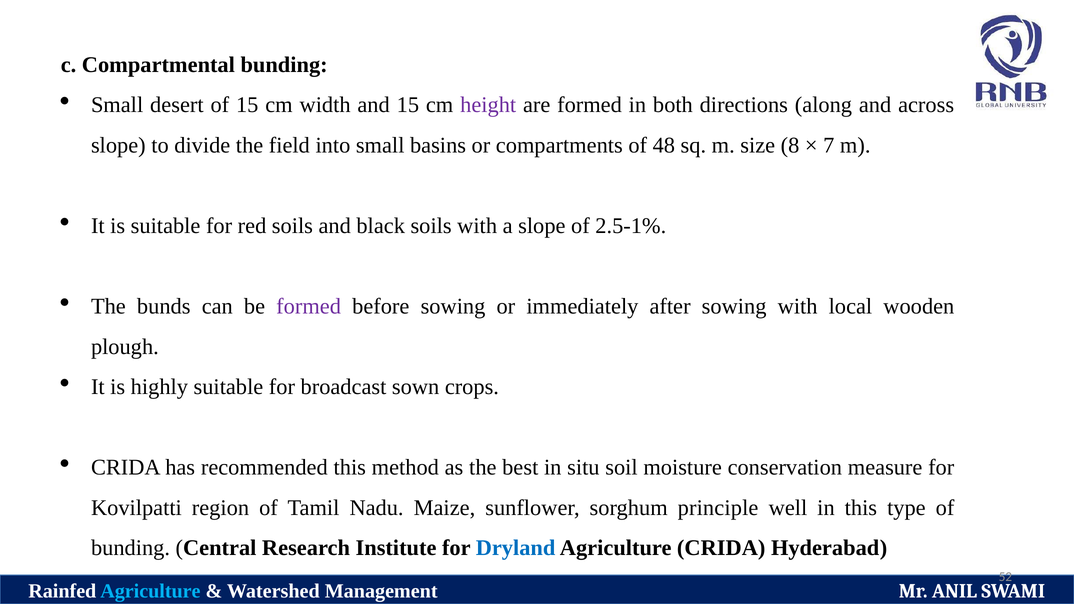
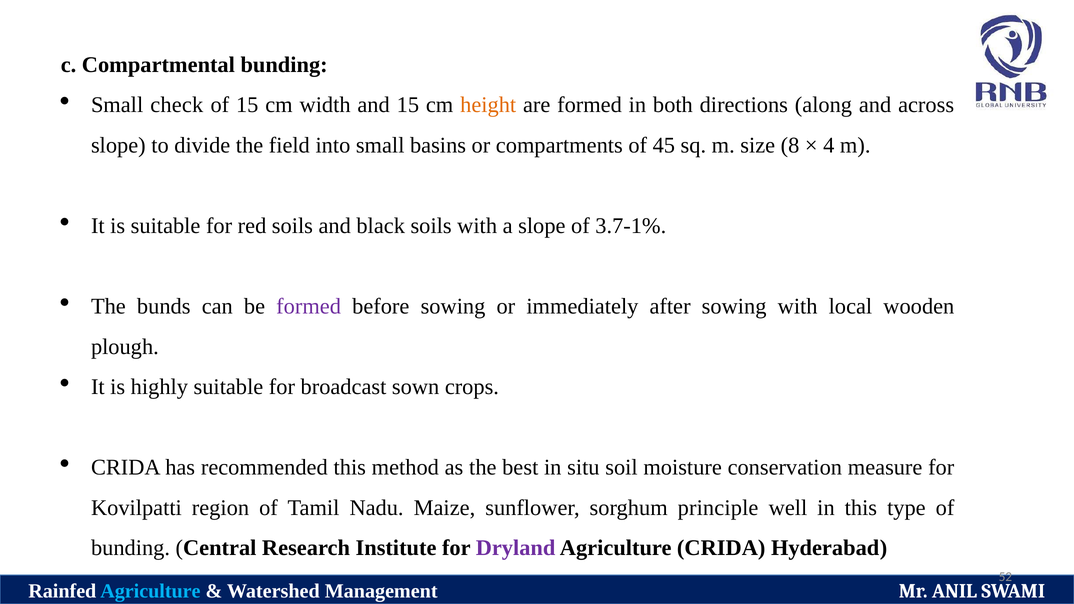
desert: desert -> check
height colour: purple -> orange
48: 48 -> 45
7: 7 -> 4
2.5-1%: 2.5-1% -> 3.7-1%
Dryland colour: blue -> purple
